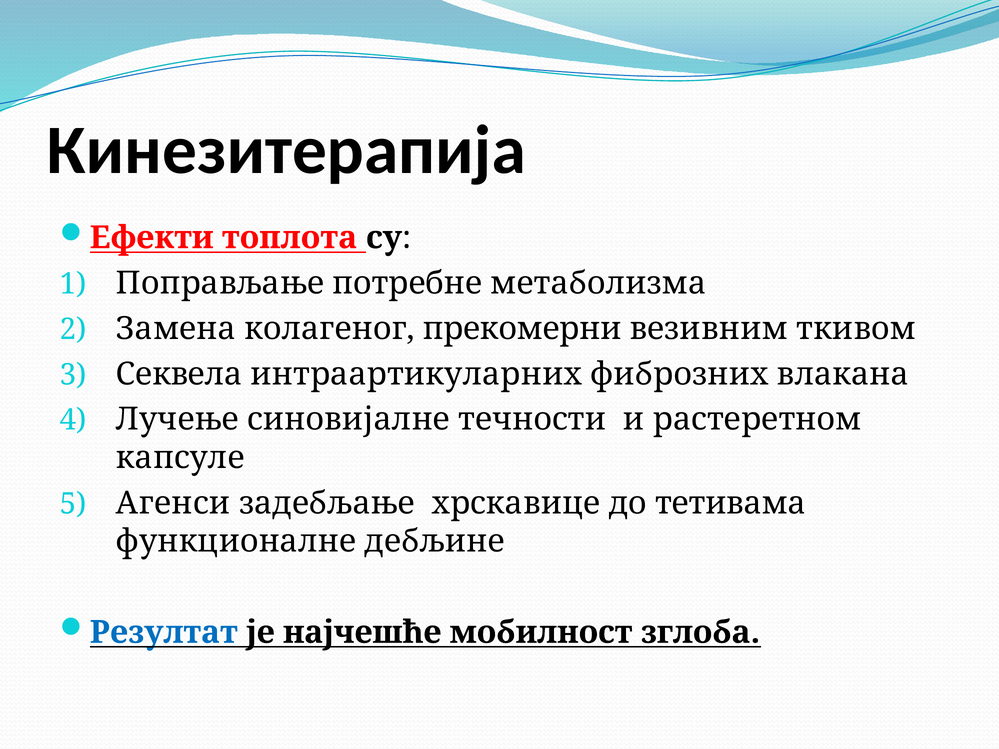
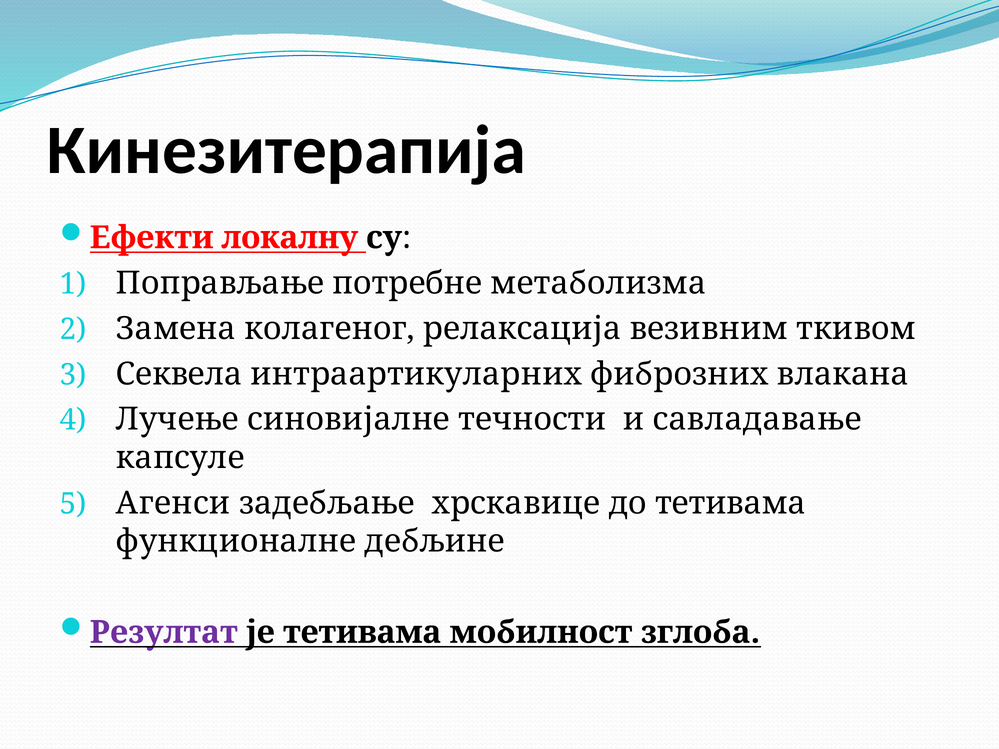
топлота: топлота -> локалну
прекомерни: прекомерни -> релаксација
растеретном: растеретном -> савладавање
Резултат colour: blue -> purple
је најчешће: најчешће -> тетивама
